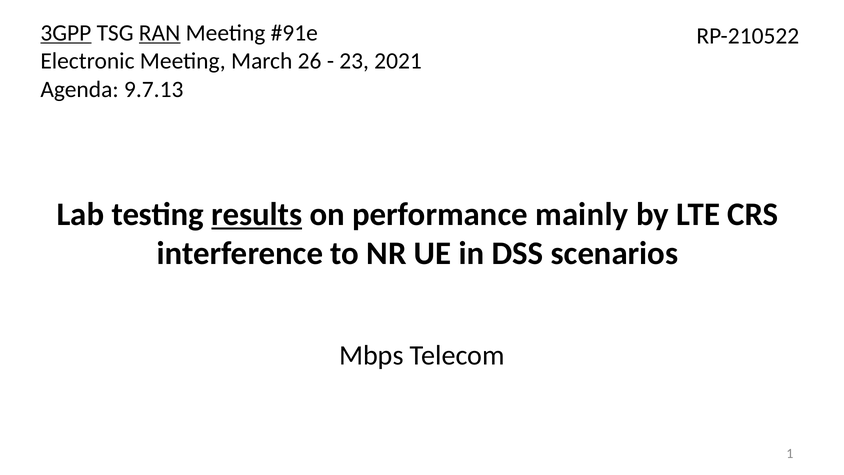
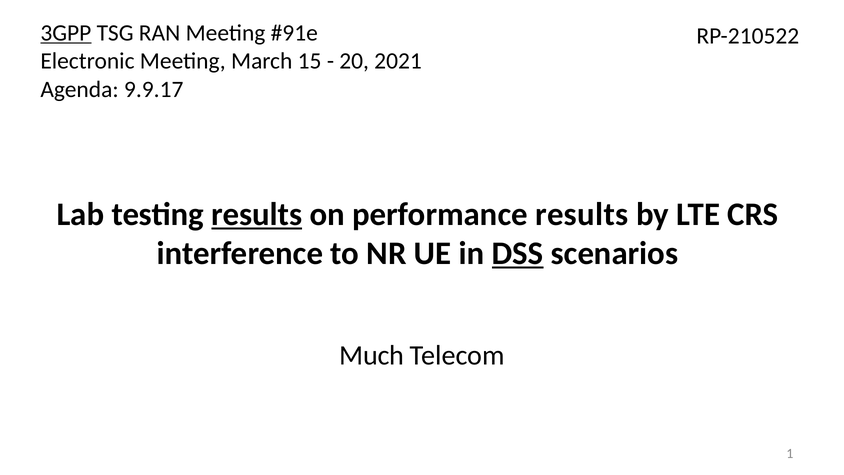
RAN underline: present -> none
26: 26 -> 15
23: 23 -> 20
9.7.13: 9.7.13 -> 9.9.17
performance mainly: mainly -> results
DSS underline: none -> present
Mbps: Mbps -> Much
